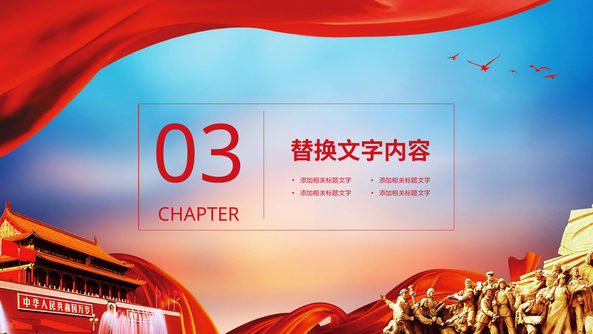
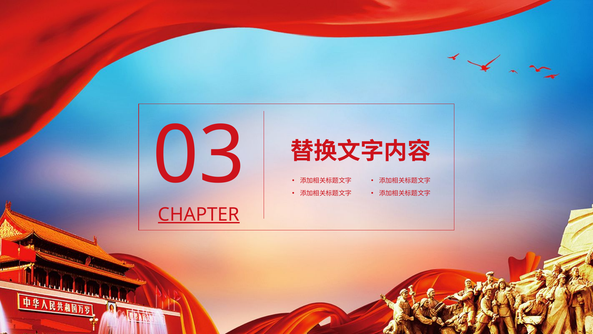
CHAPTER underline: none -> present
